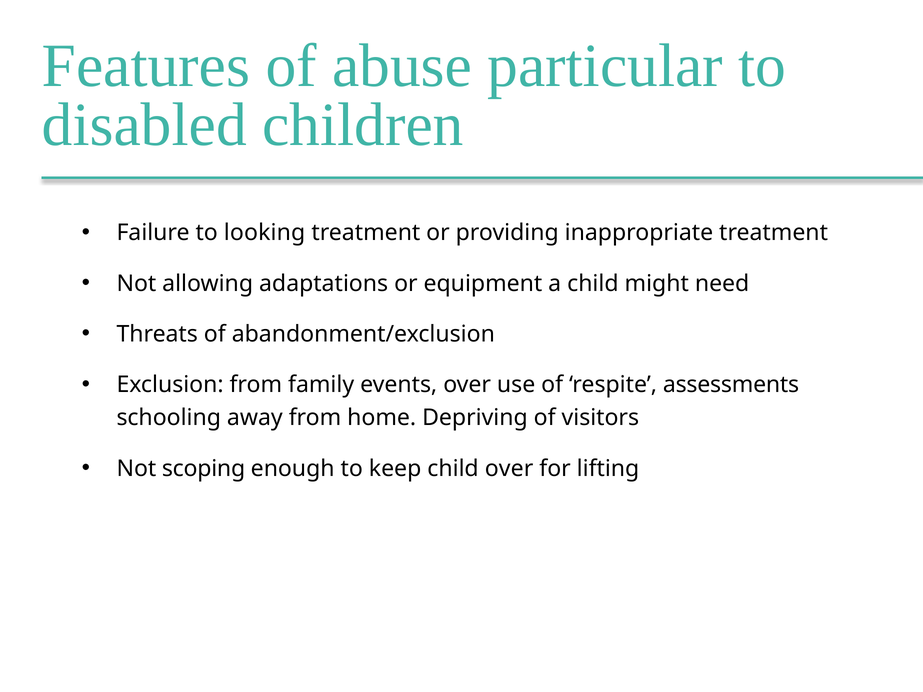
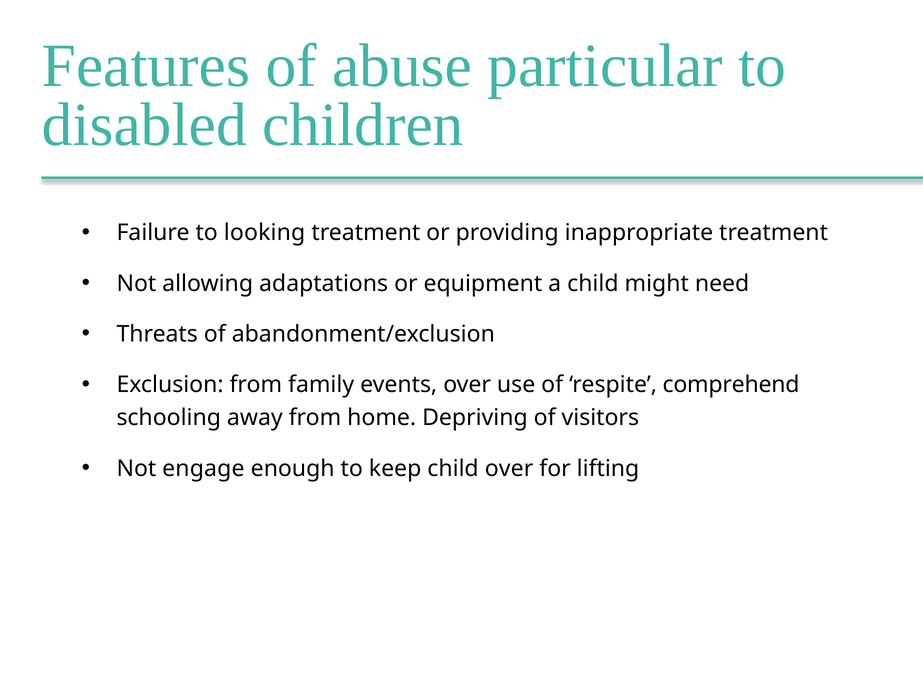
assessments: assessments -> comprehend
scoping: scoping -> engage
